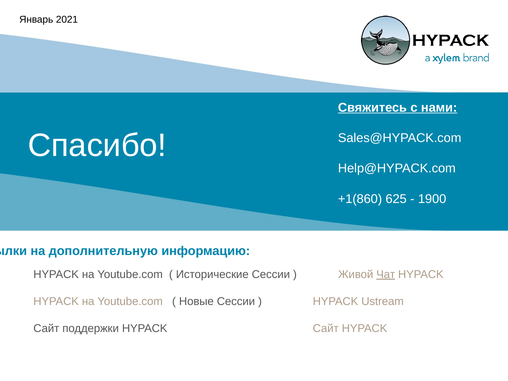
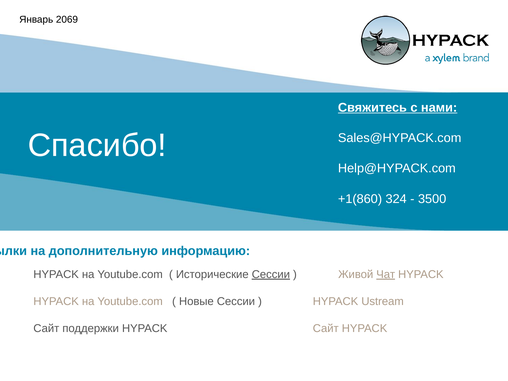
2021: 2021 -> 2069
625: 625 -> 324
1900: 1900 -> 3500
Сессии at (271, 274) underline: none -> present
